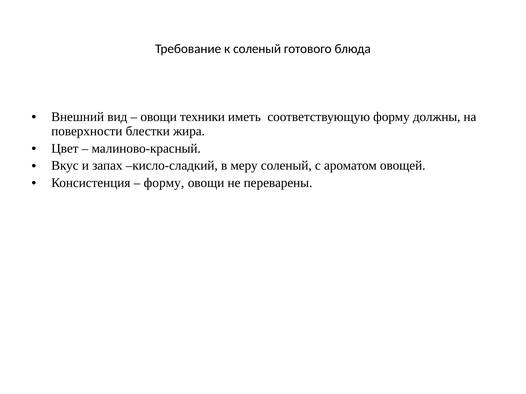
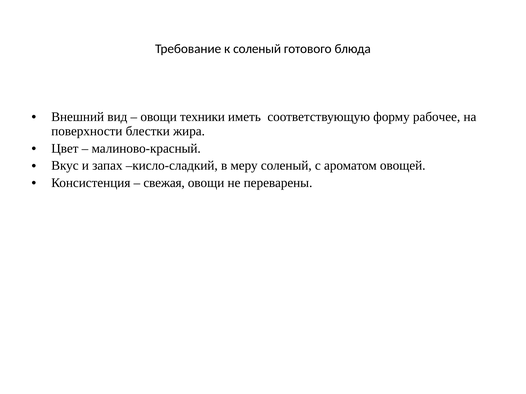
должны: должны -> рабочее
форму at (164, 183): форму -> свежая
